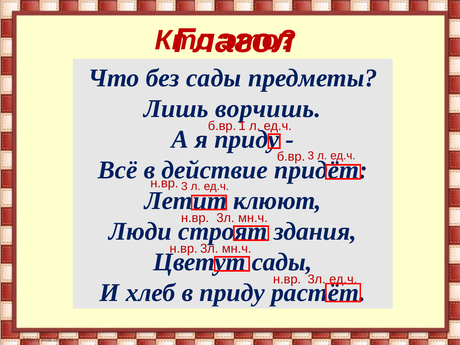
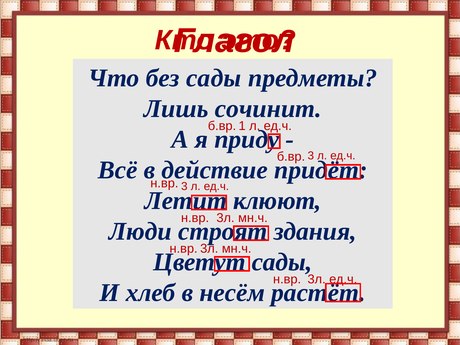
ворчишь: ворчишь -> сочинит
в приду: приду -> несём
